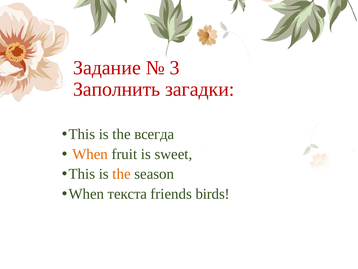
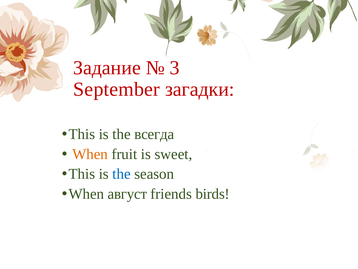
Заполнить: Заполнить -> September
the at (122, 174) colour: orange -> blue
текста: текста -> август
